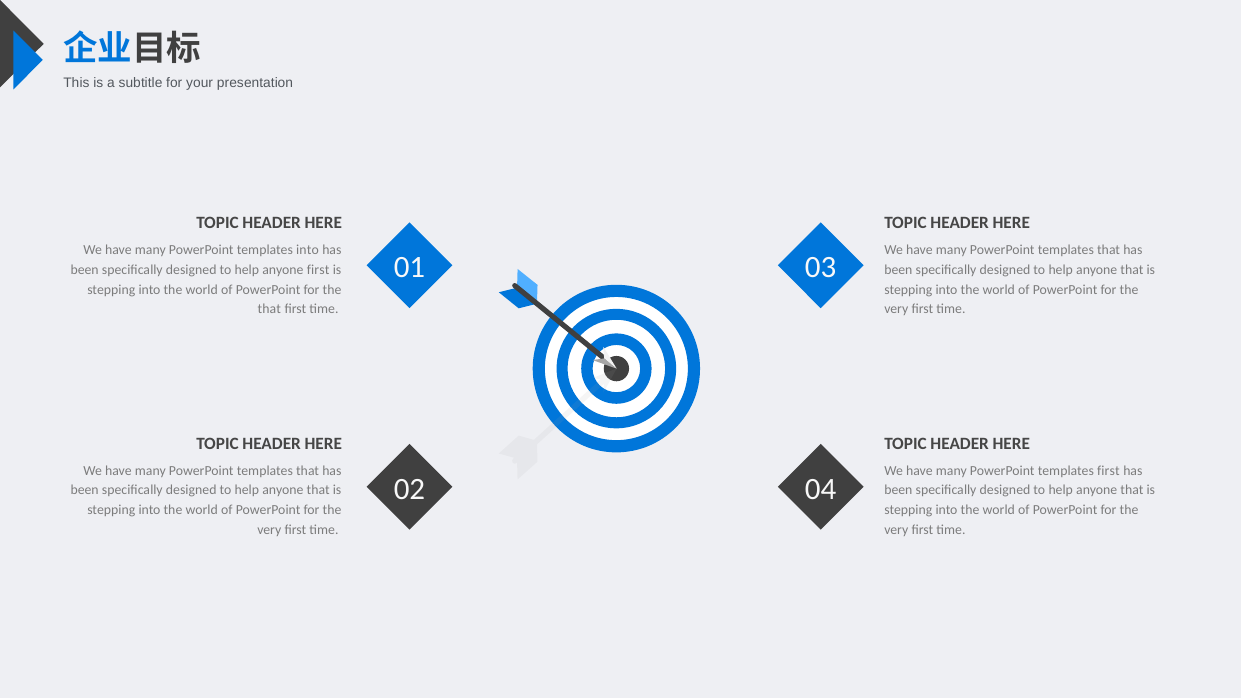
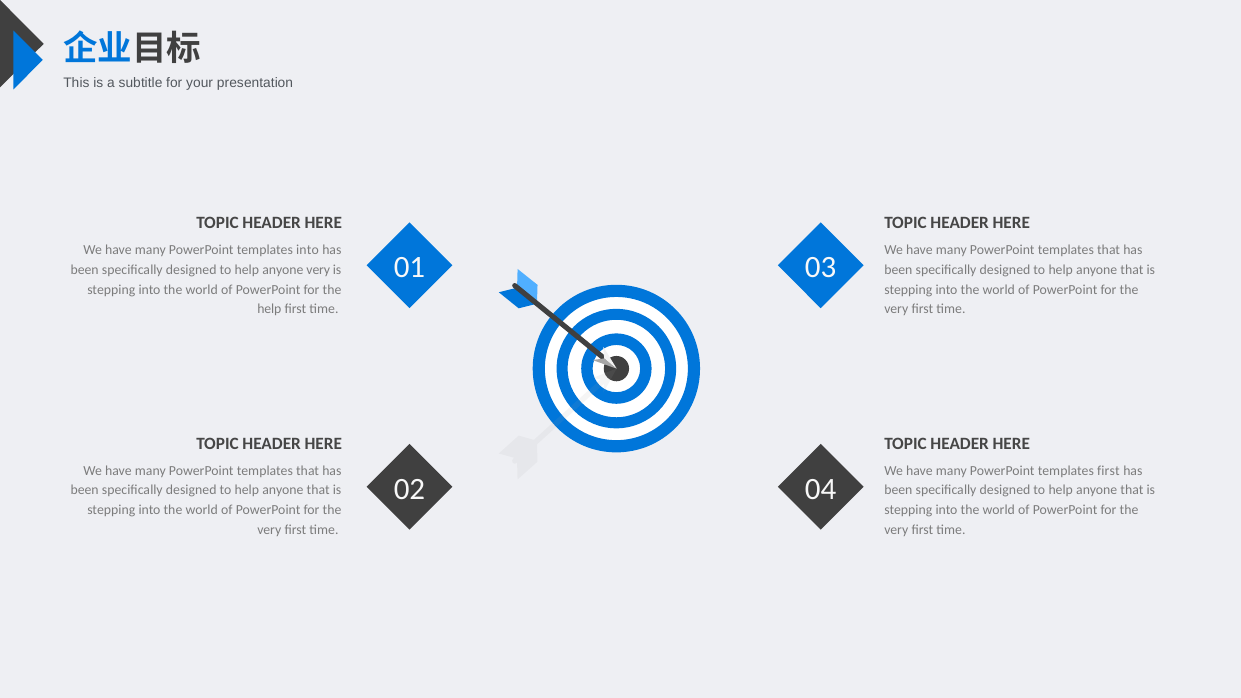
anyone first: first -> very
that at (269, 309): that -> help
